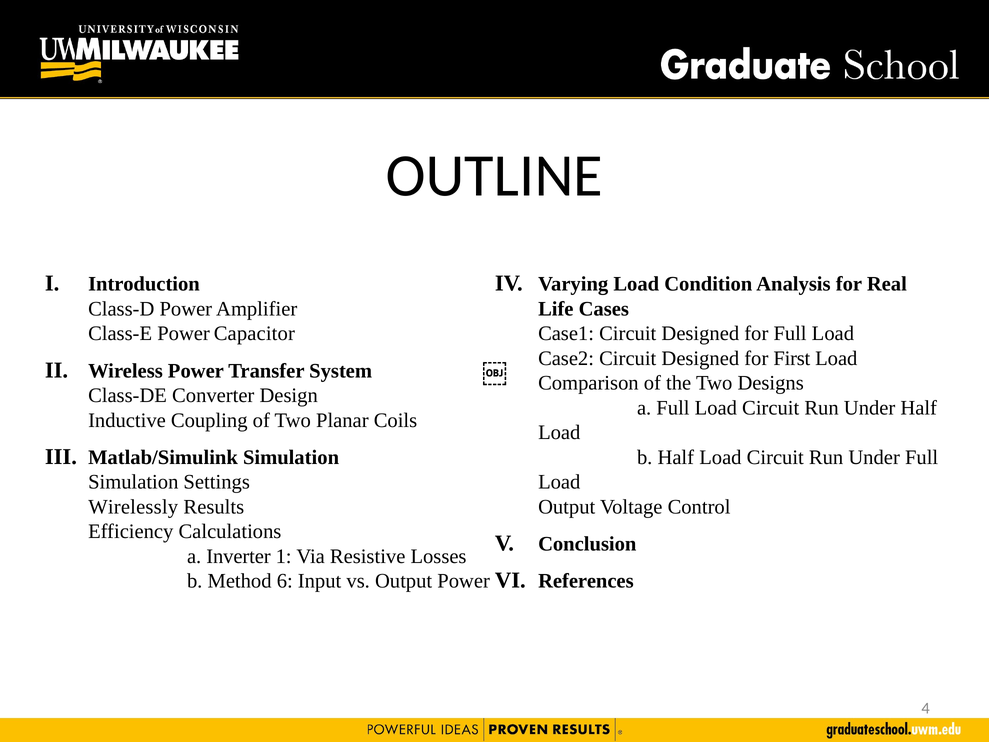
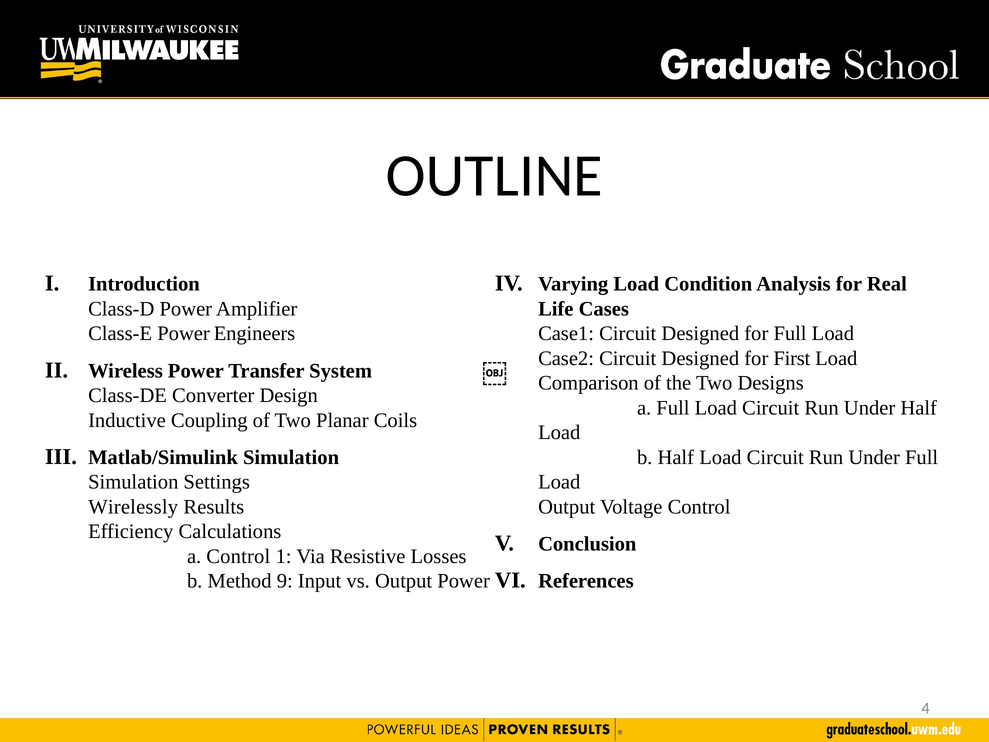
Capacitor: Capacitor -> Engineers
a Inverter: Inverter -> Control
6: 6 -> 9
